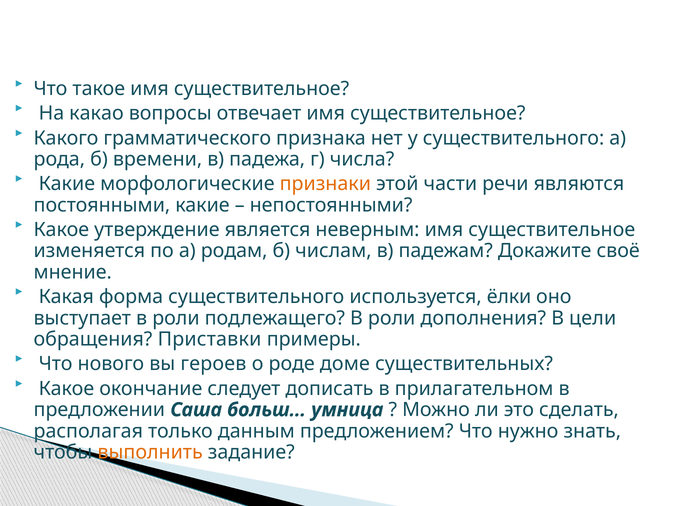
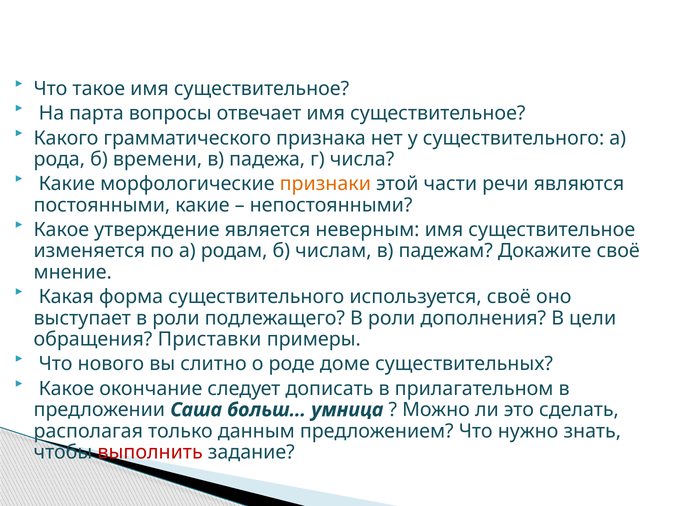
какао: какао -> парта
используется ёлки: ёлки -> своё
героев: героев -> слитно
выполнить colour: orange -> red
